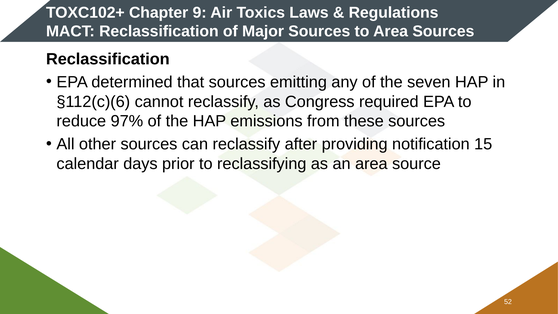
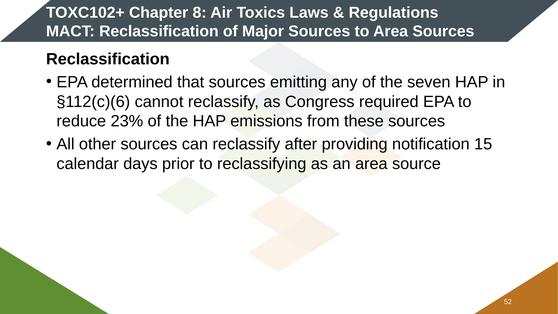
9: 9 -> 8
97%: 97% -> 23%
